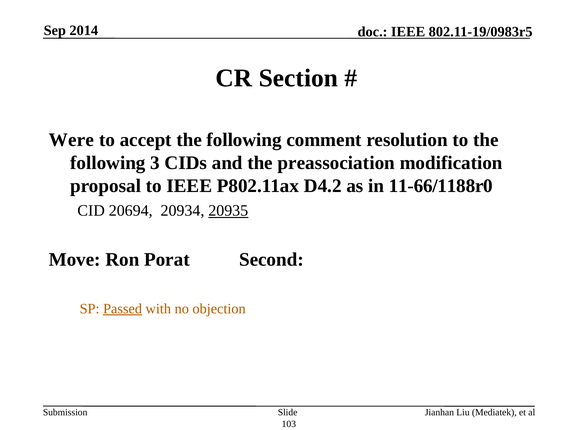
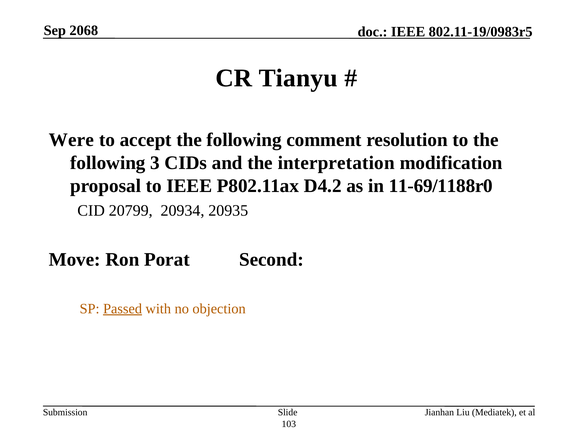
2014: 2014 -> 2068
Section: Section -> Tianyu
preassociation: preassociation -> interpretation
11-66/1188r0: 11-66/1188r0 -> 11-69/1188r0
20694: 20694 -> 20799
20935 underline: present -> none
